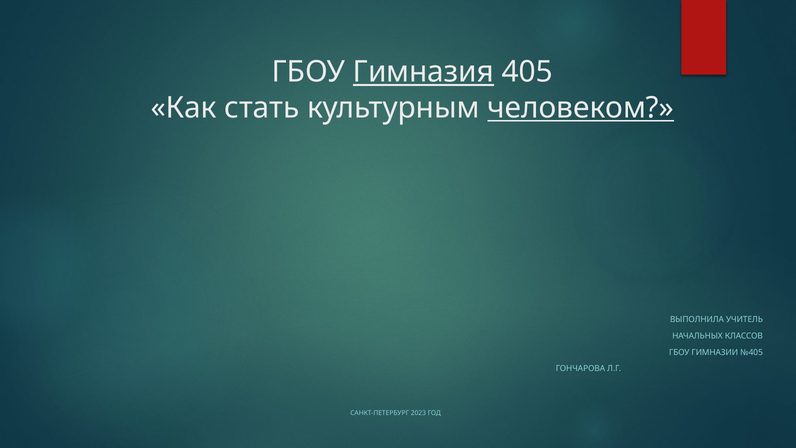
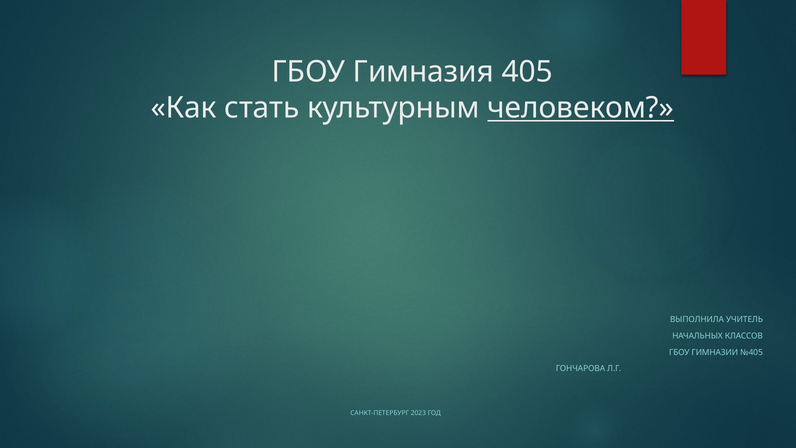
Гимназия underline: present -> none
